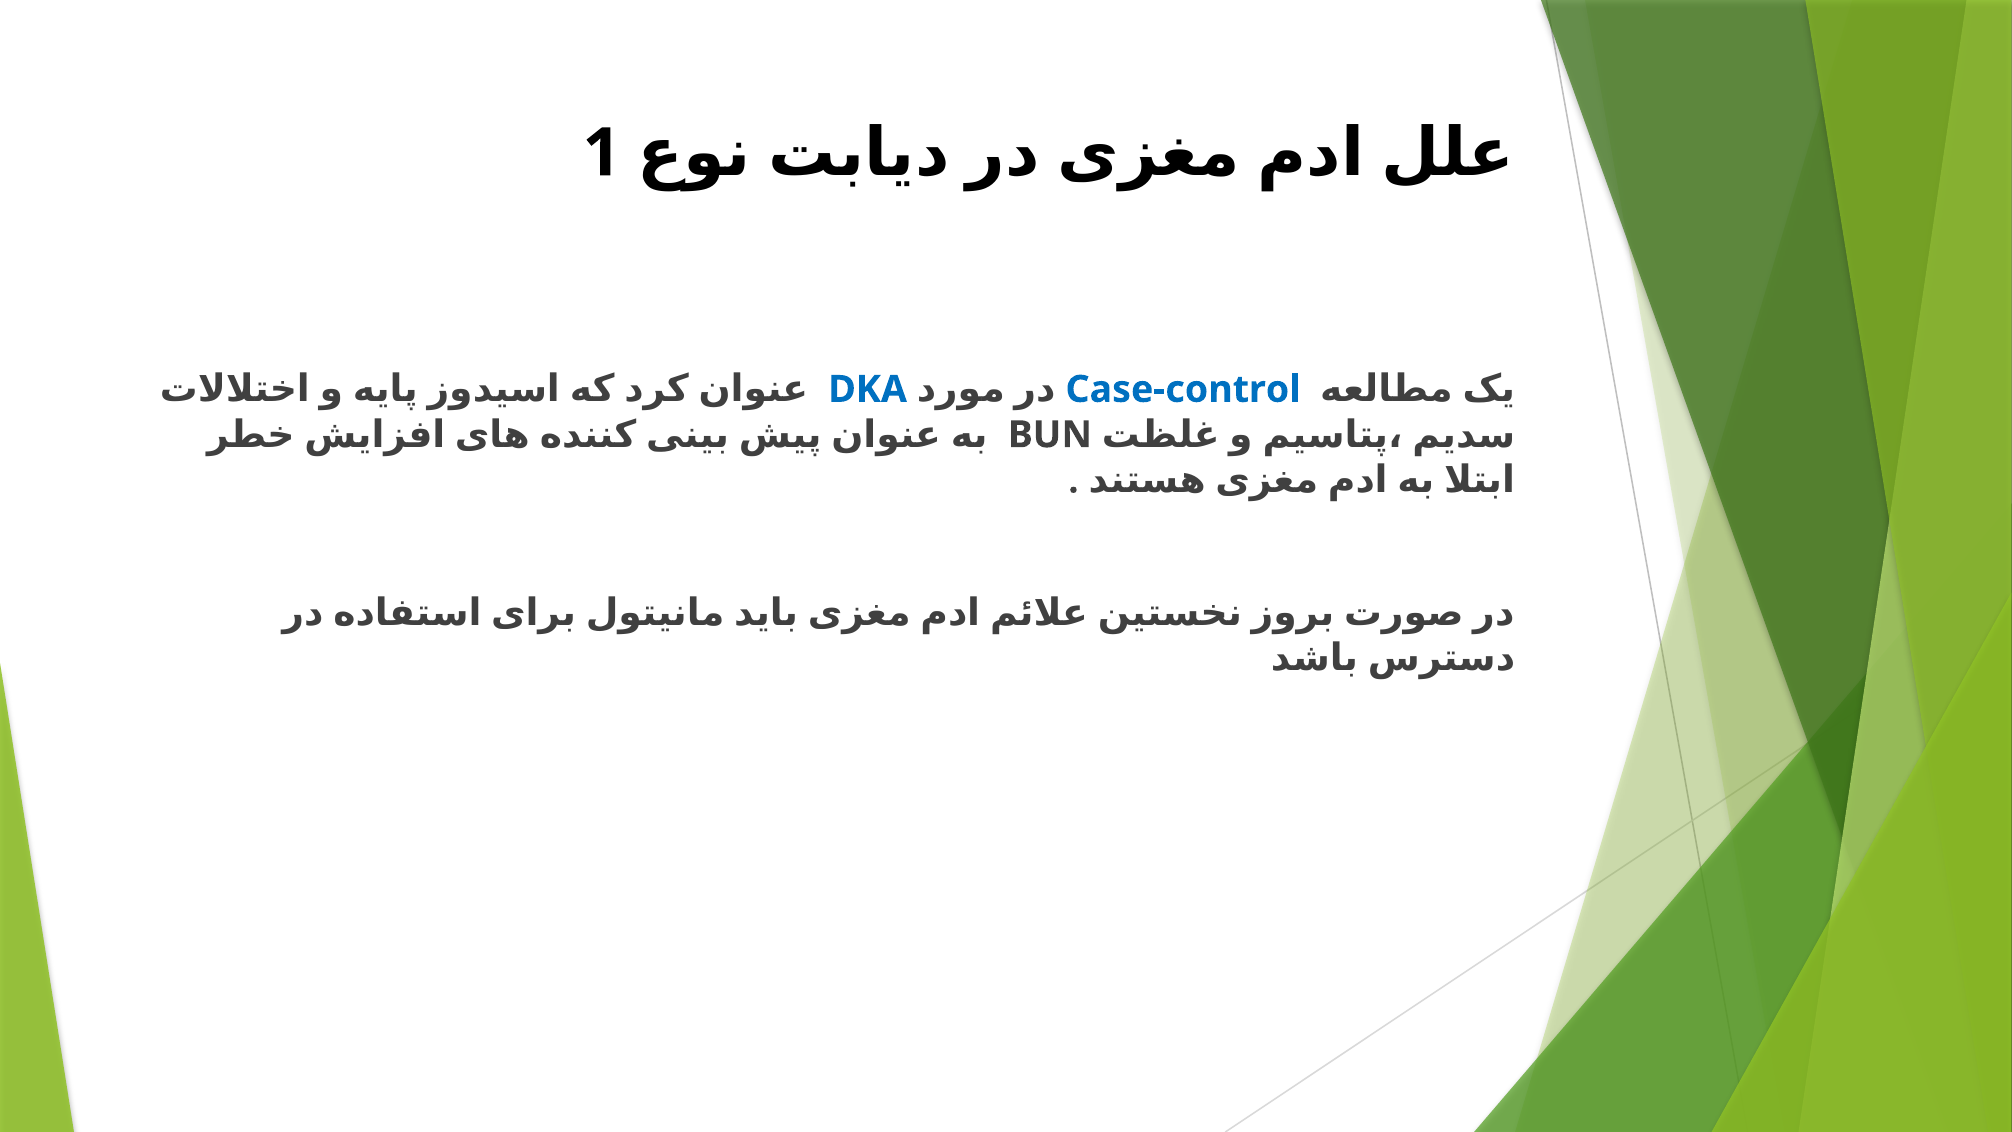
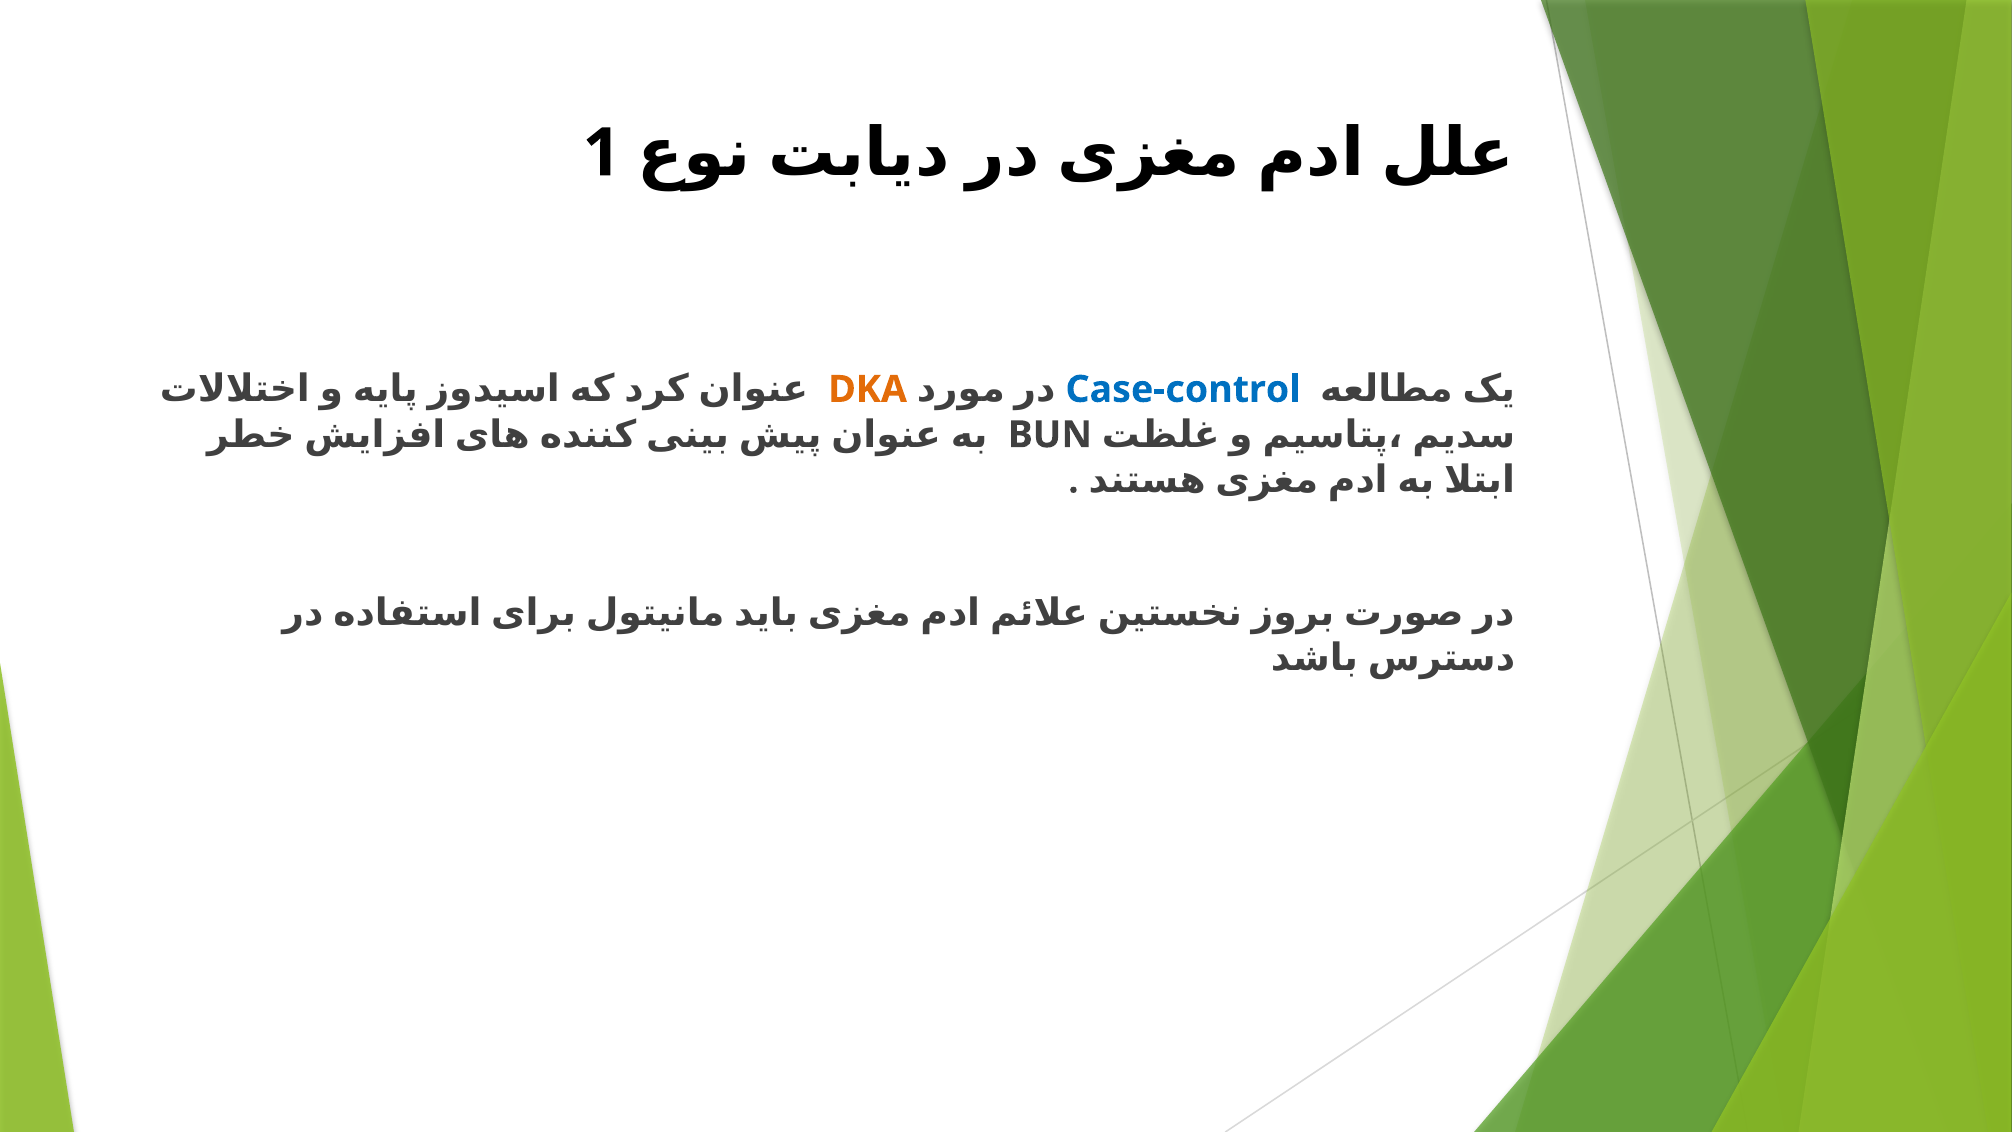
DKA colour: blue -> orange
